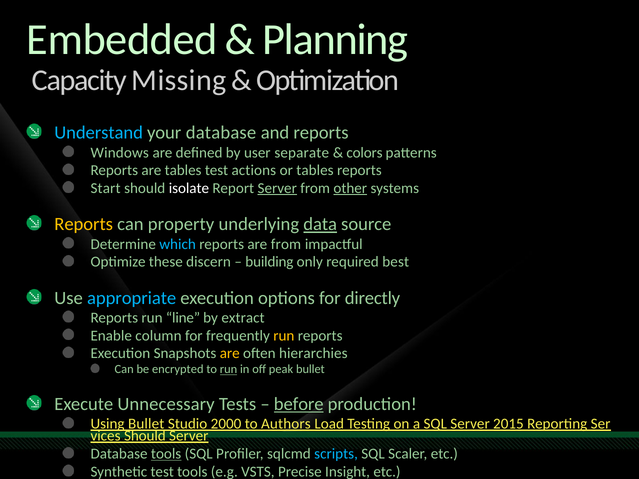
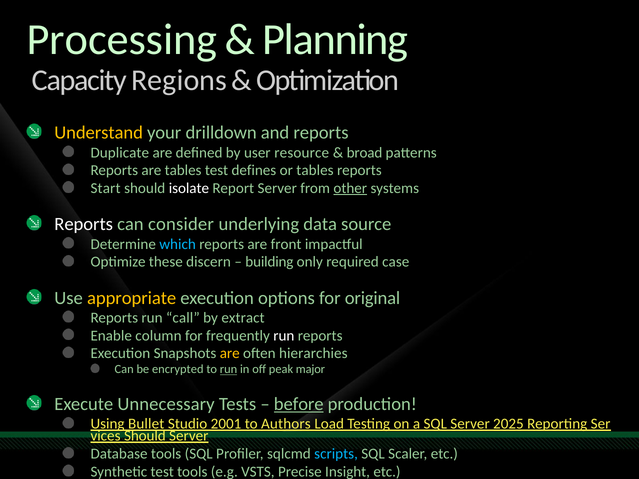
Embedded: Embedded -> Processing
Missing: Missing -> Regions
Understand colour: light blue -> yellow
your database: database -> drilldown
Windows: Windows -> Duplicate
separate: separate -> resource
colors: colors -> broad
actions: actions -> defines
Server at (277, 188) underline: present -> none
Reports at (84, 224) colour: yellow -> white
property: property -> consider
data underline: present -> none
are from: from -> front
best: best -> case
appropriate colour: light blue -> yellow
directly: directly -> original
line: line -> call
run at (284, 336) colour: yellow -> white
peak bullet: bullet -> major
2000: 2000 -> 2001
2015: 2015 -> 2025
tools at (166, 454) underline: present -> none
